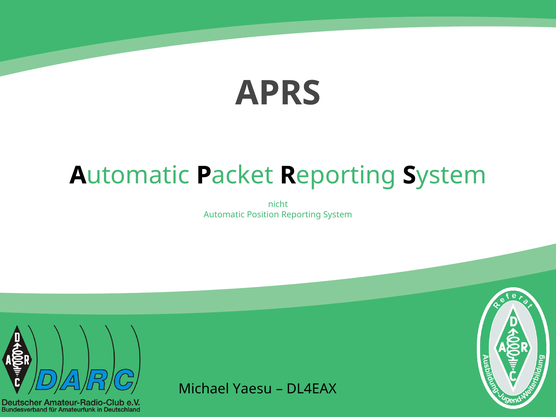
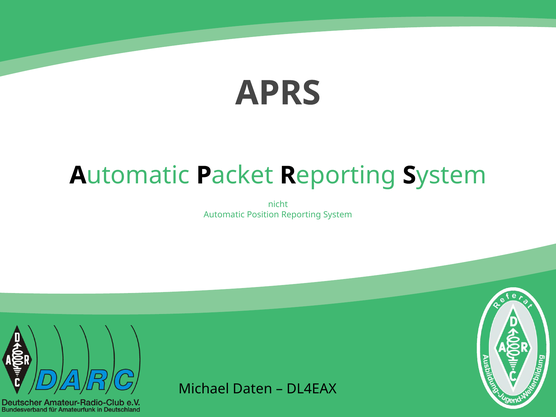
Yaesu: Yaesu -> Daten
